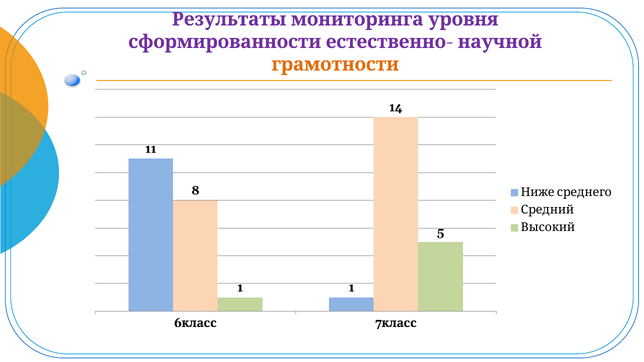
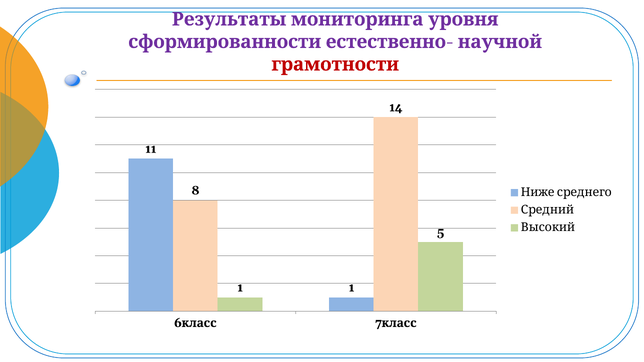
грамотности colour: orange -> red
